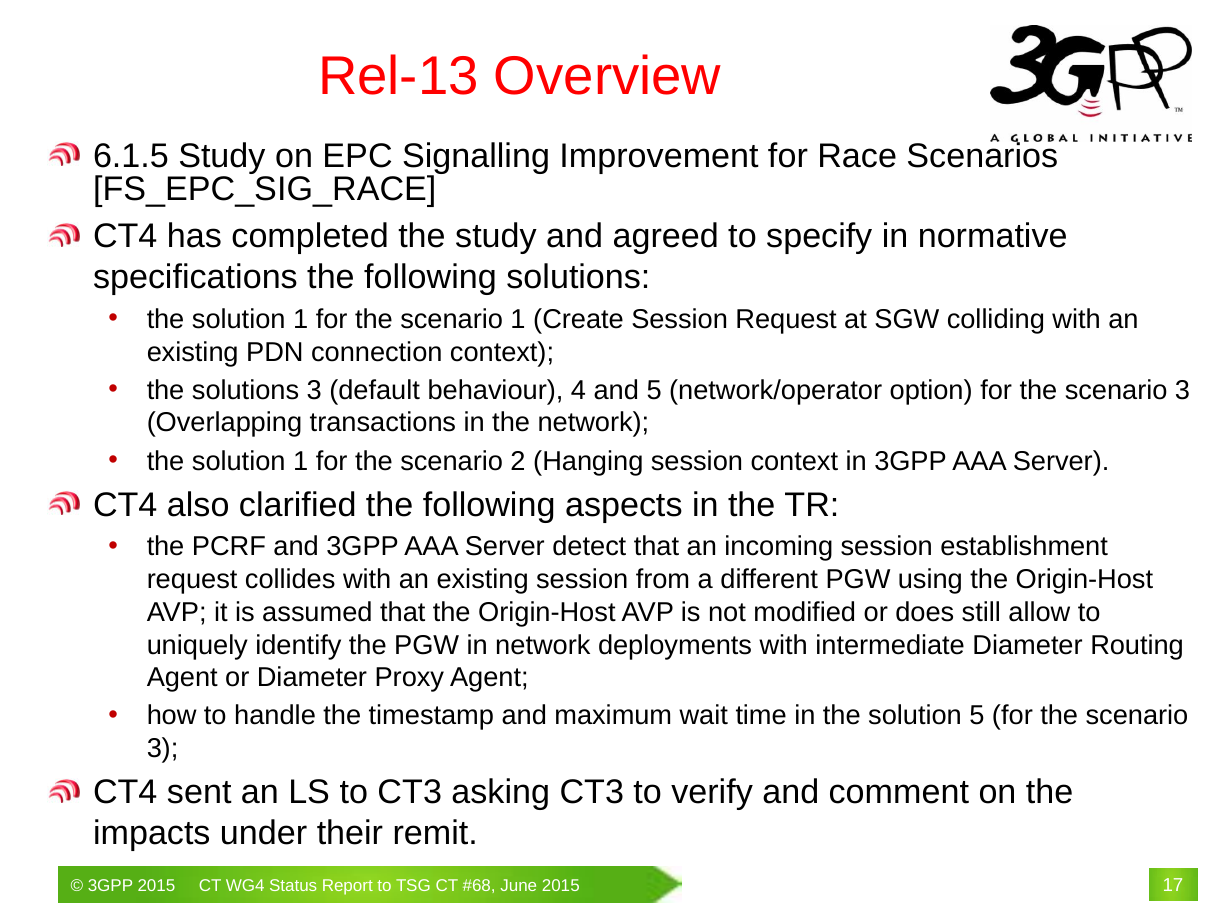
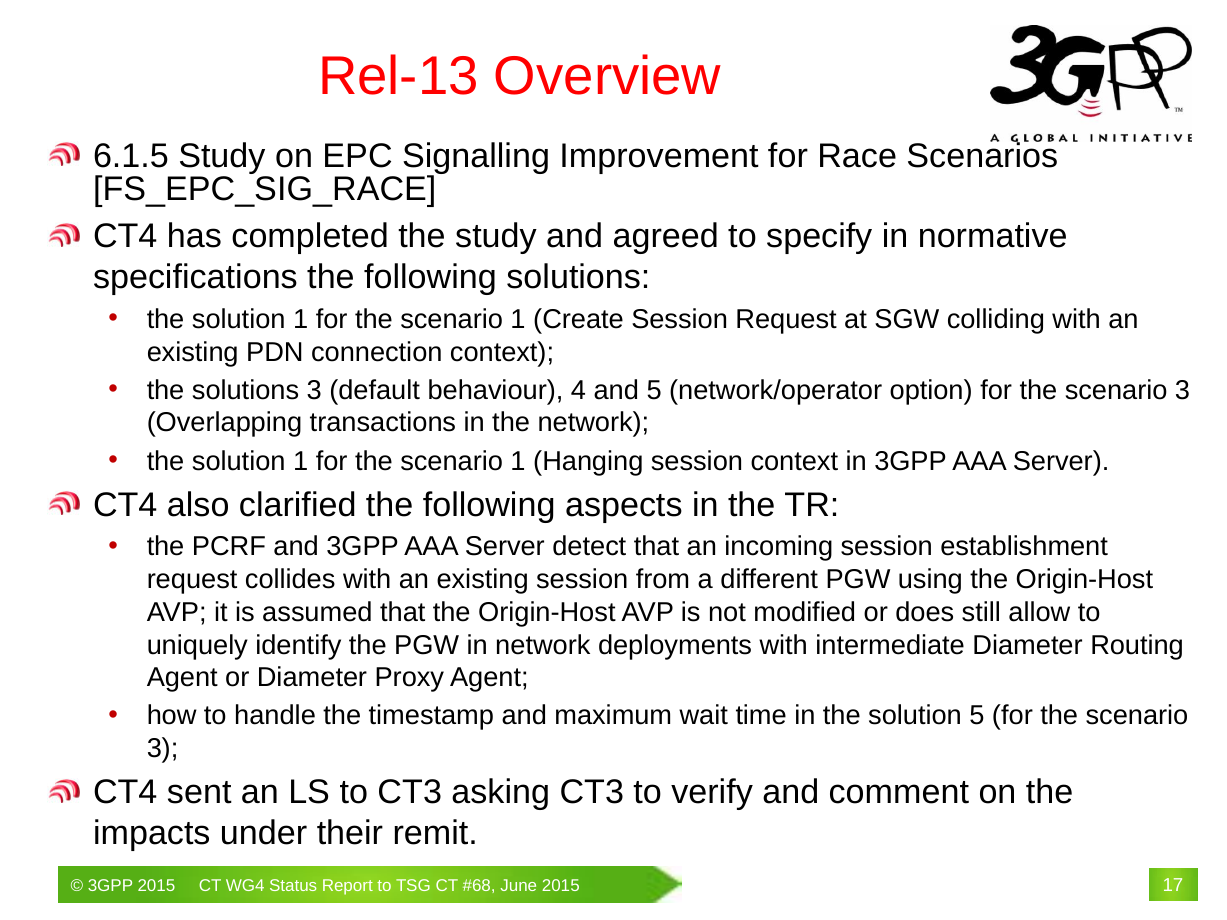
2 at (518, 461): 2 -> 1
